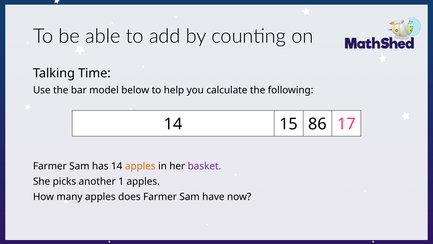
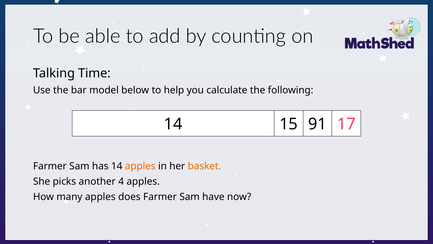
86: 86 -> 91
basket colour: purple -> orange
1: 1 -> 4
